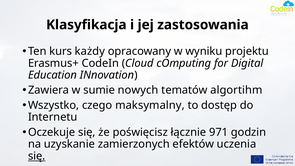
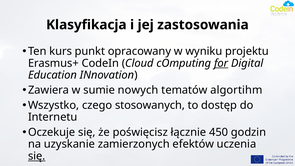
każdy: każdy -> punkt
for underline: none -> present
maksymalny: maksymalny -> stosowanych
971: 971 -> 450
